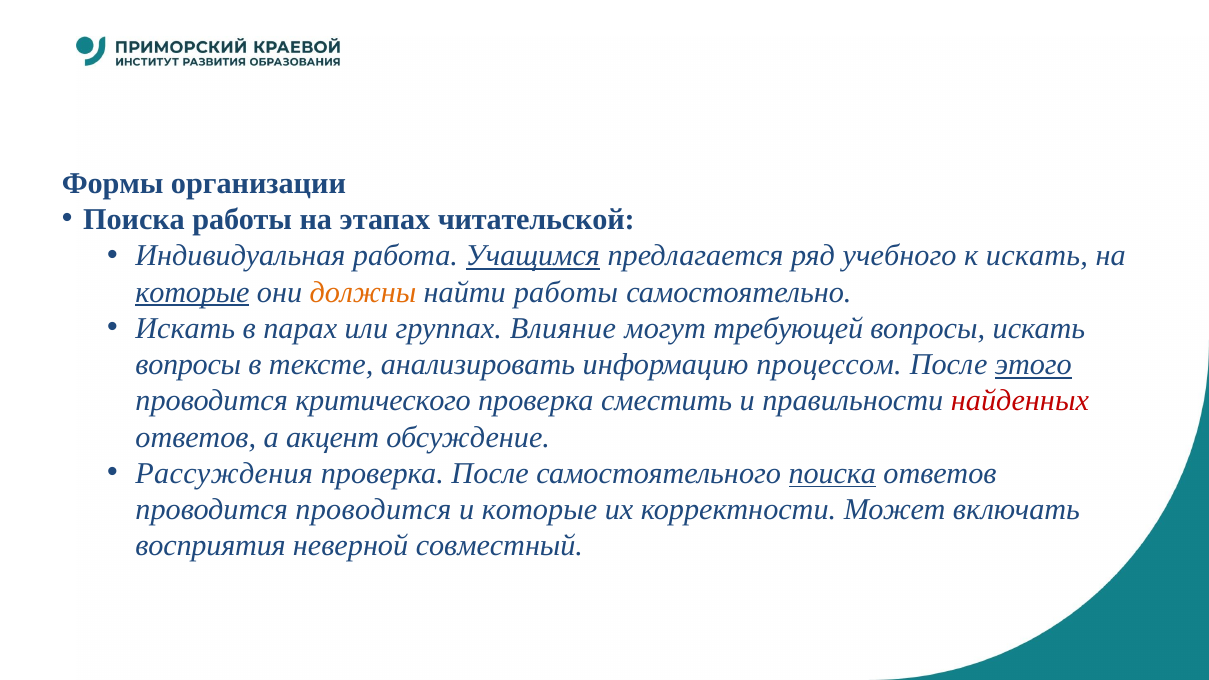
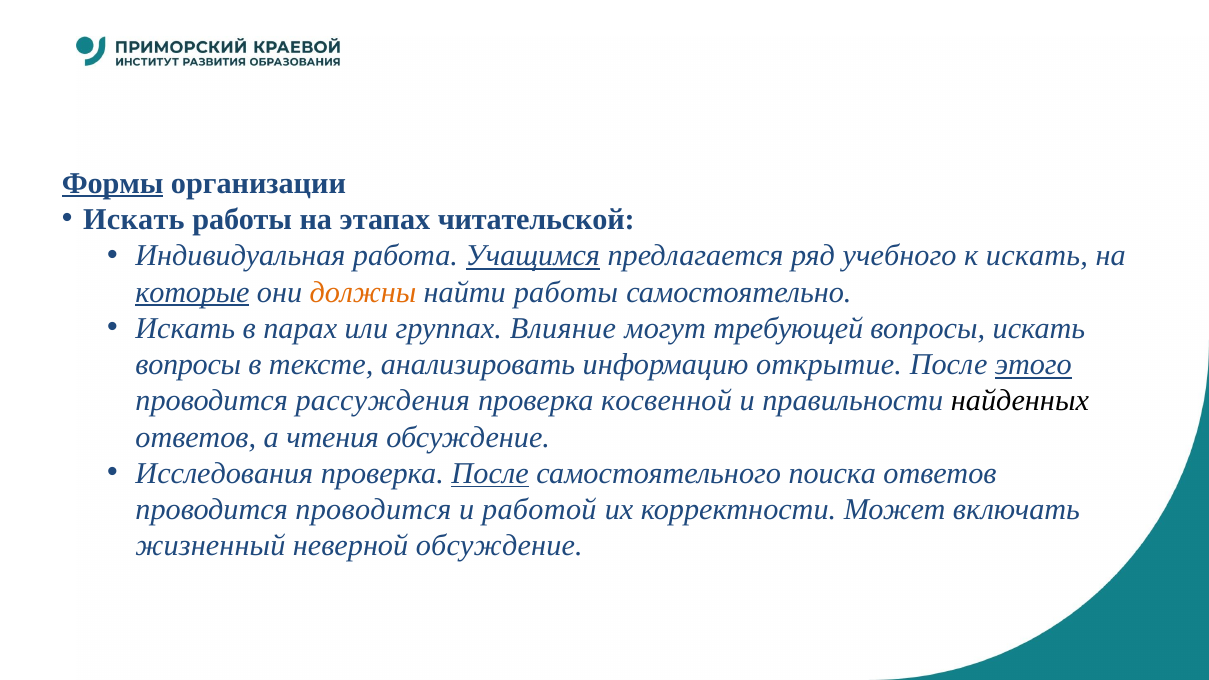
Формы underline: none -> present
Поиска at (134, 220): Поиска -> Искать
процессом: процессом -> открытие
критического: критического -> рассуждения
сместить: сместить -> косвенной
найденных colour: red -> black
акцент: акцент -> чтения
Рассуждения: Рассуждения -> Исследования
После at (490, 474) underline: none -> present
поиска at (832, 474) underline: present -> none
и которые: которые -> работой
восприятия: восприятия -> жизненный
неверной совместный: совместный -> обсуждение
